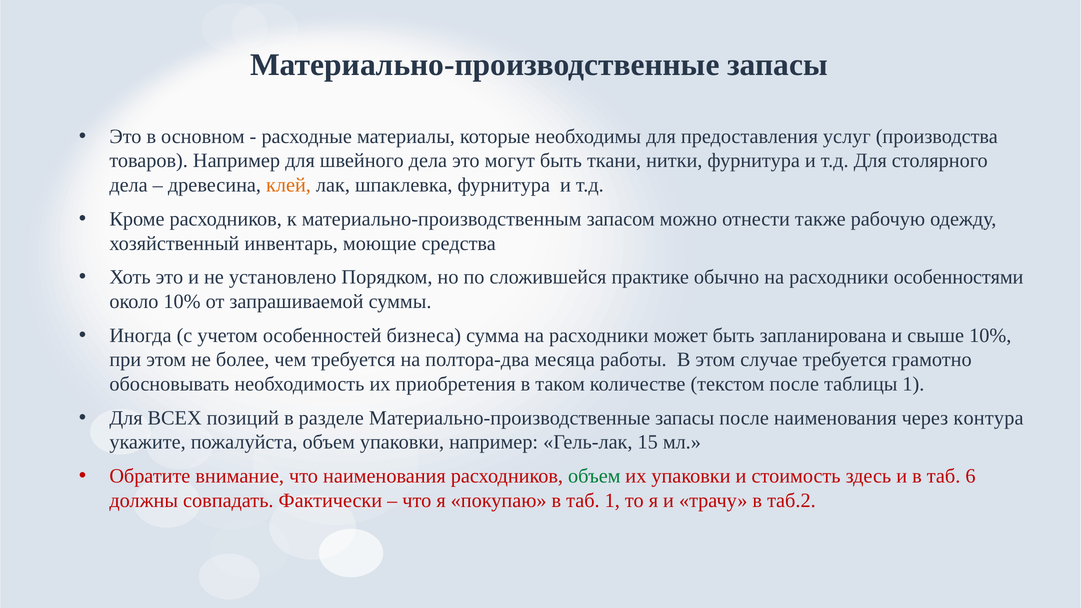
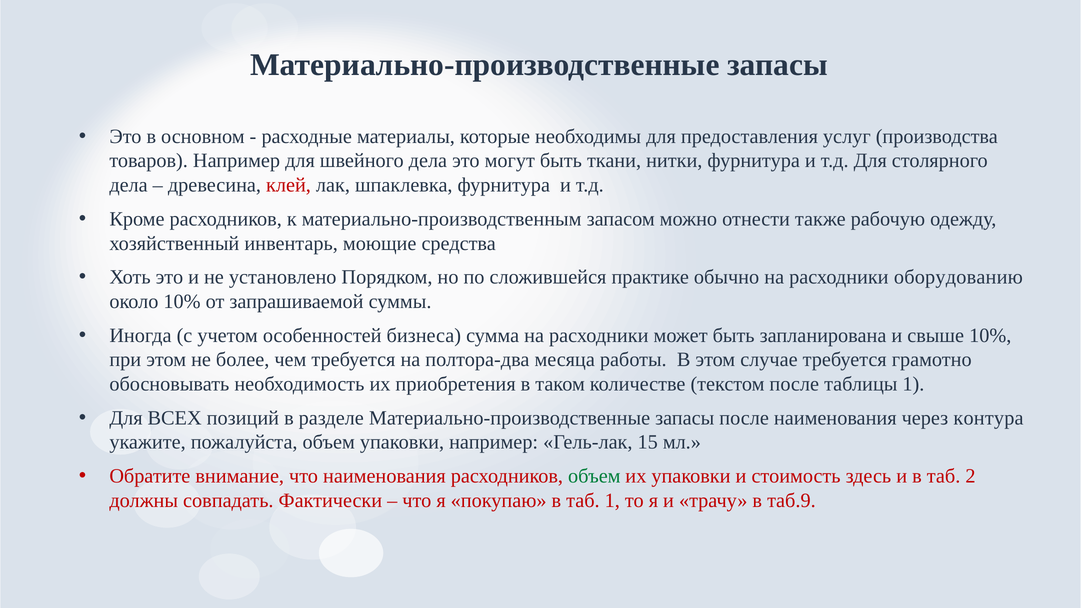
клей colour: orange -> red
особенностями: особенностями -> оборудованию
6: 6 -> 2
таб.2: таб.2 -> таб.9
